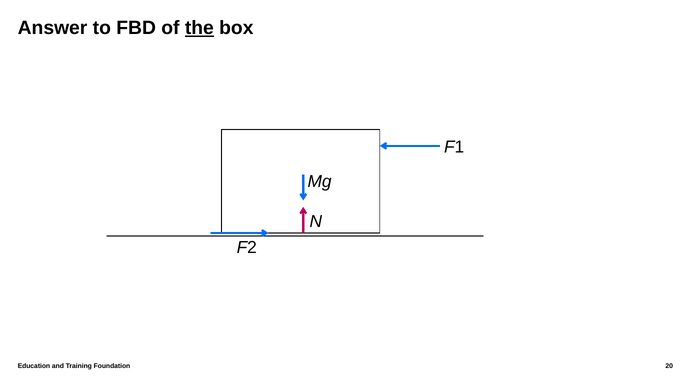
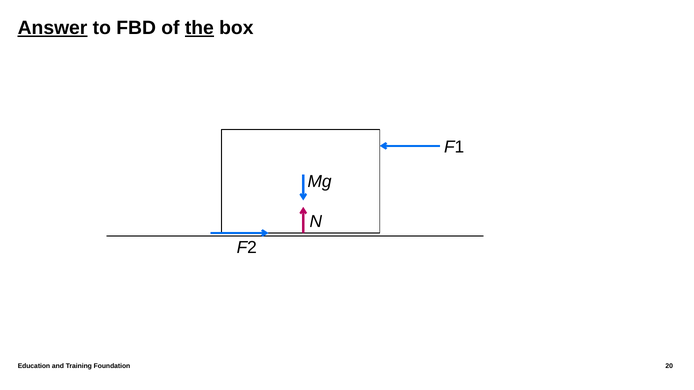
Answer underline: none -> present
